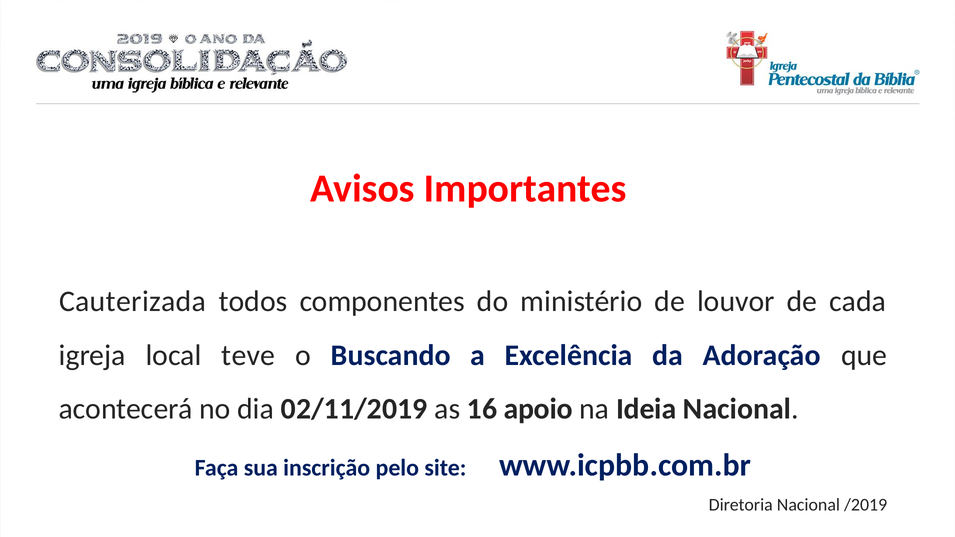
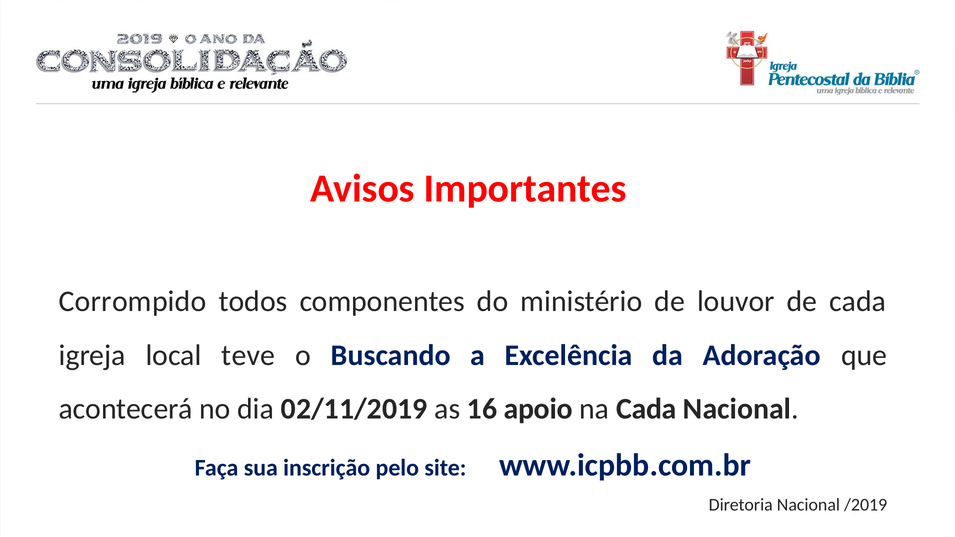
Cauterizada: Cauterizada -> Corrompido
na Ideia: Ideia -> Cada
